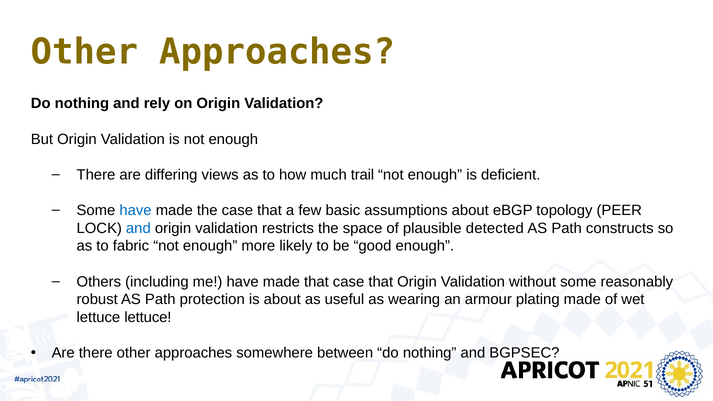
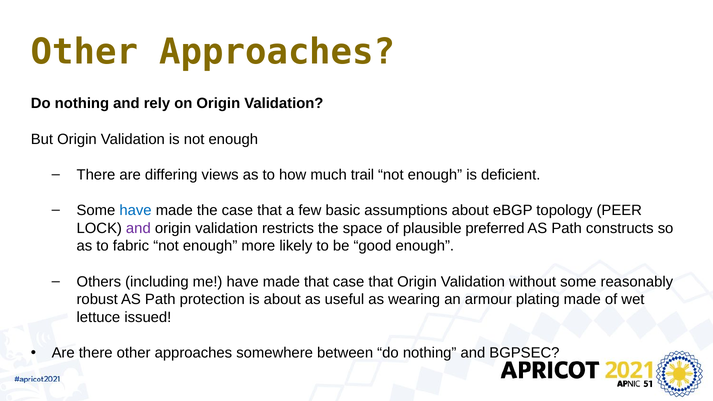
and at (138, 228) colour: blue -> purple
detected: detected -> preferred
lettuce lettuce: lettuce -> issued
